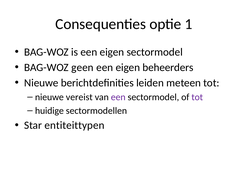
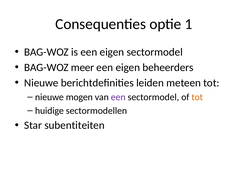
geen: geen -> meer
vereist: vereist -> mogen
tot at (197, 97) colour: purple -> orange
entiteittypen: entiteittypen -> subentiteiten
